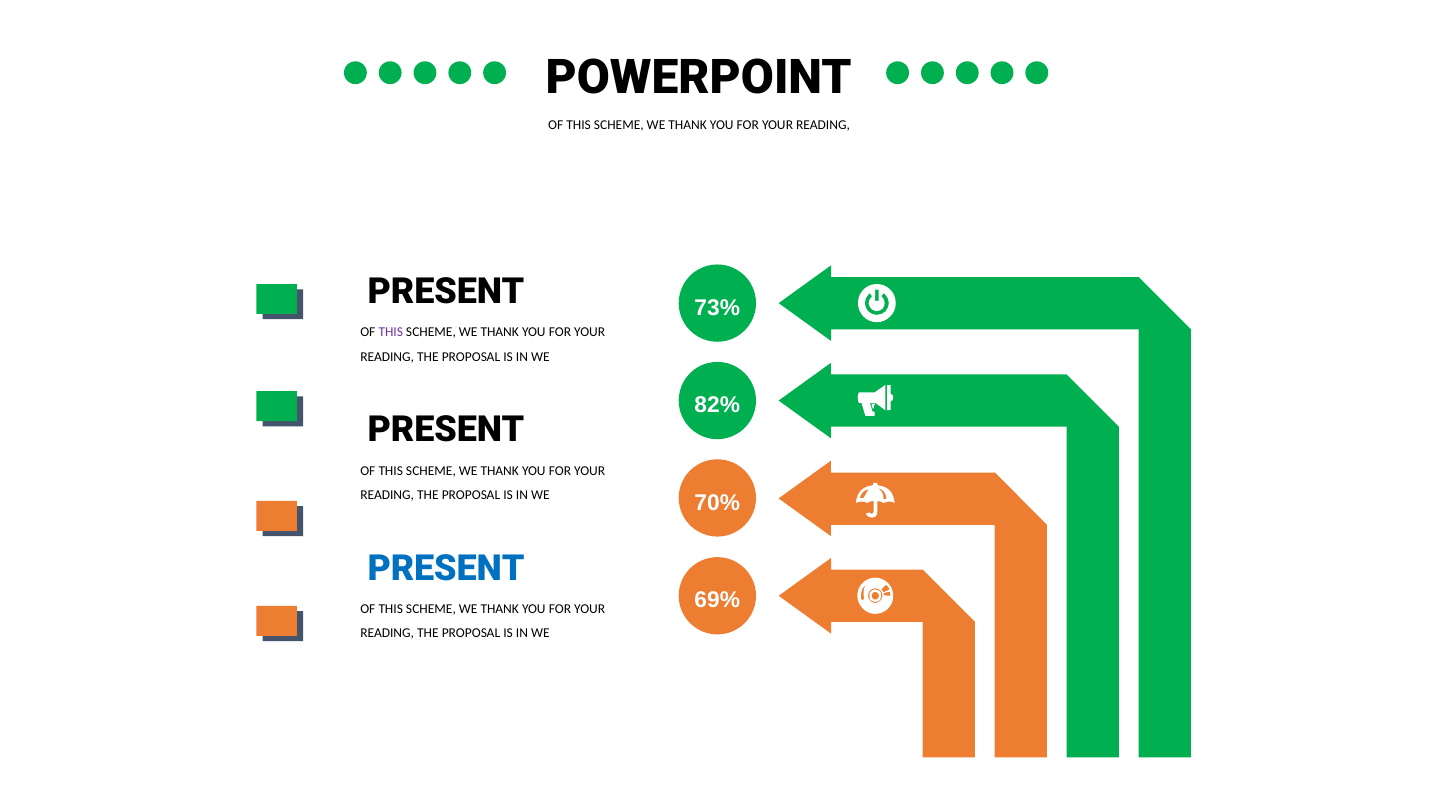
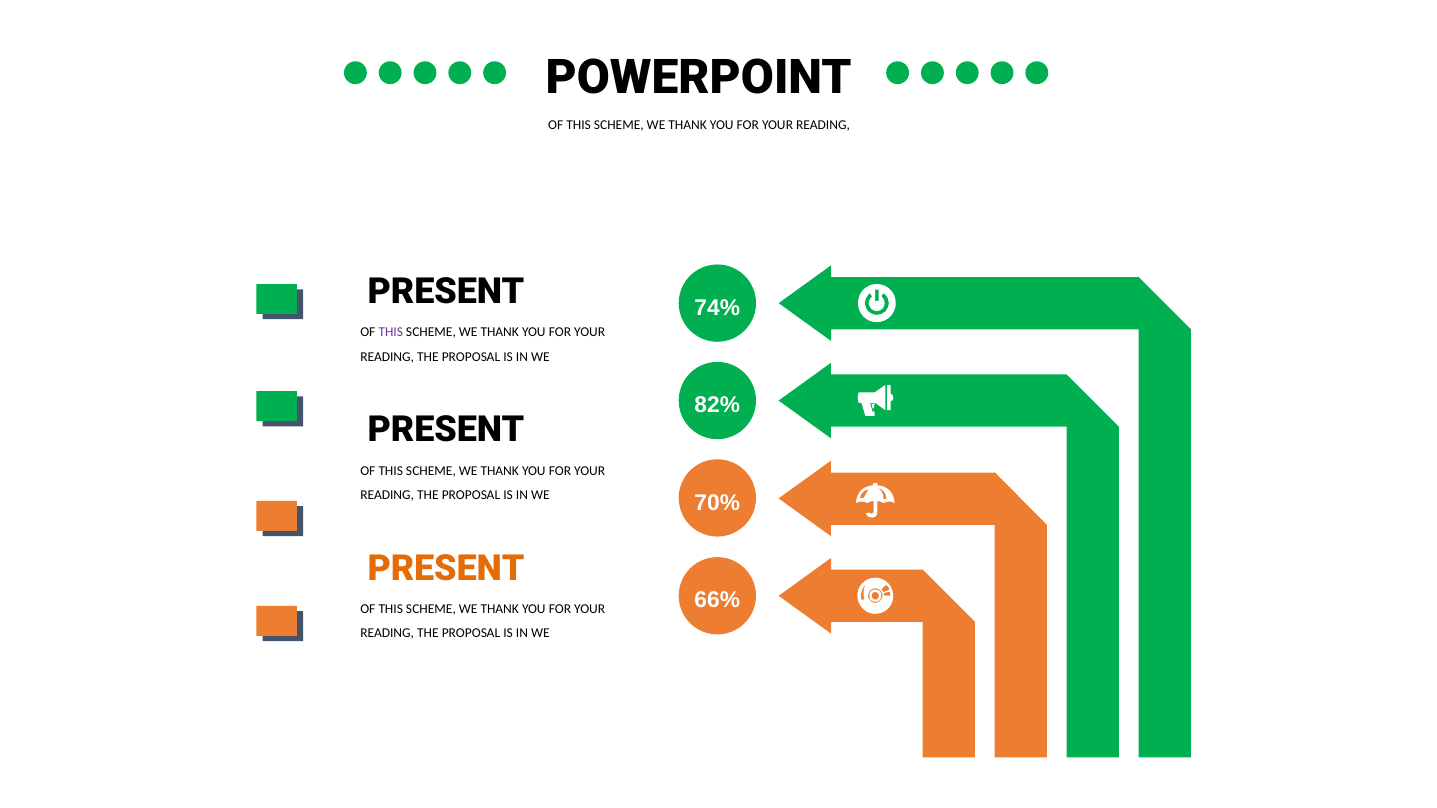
73%: 73% -> 74%
PRESENT at (446, 568) colour: blue -> orange
69%: 69% -> 66%
